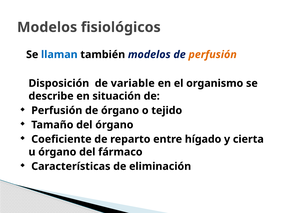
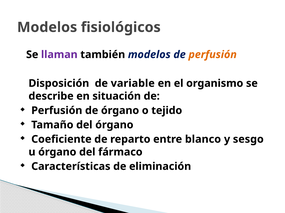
llaman colour: blue -> purple
hígado: hígado -> blanco
cierta: cierta -> sesgo
